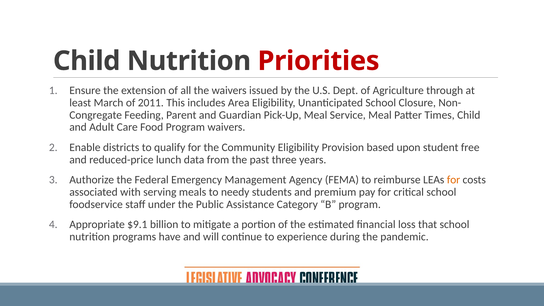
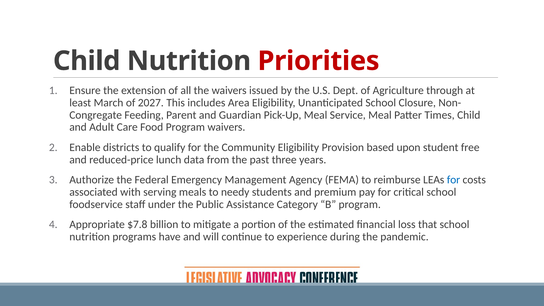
2011: 2011 -> 2027
for at (454, 180) colour: orange -> blue
$9.1: $9.1 -> $7.8
